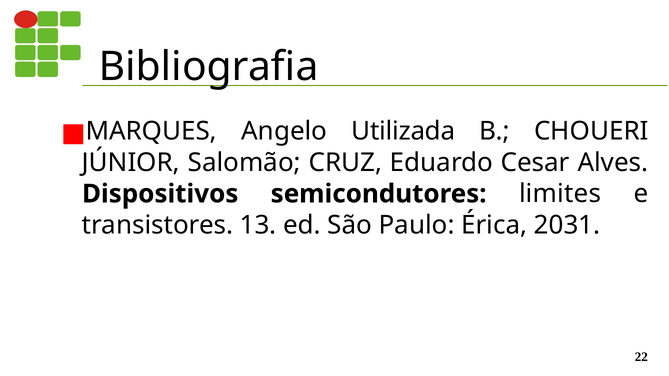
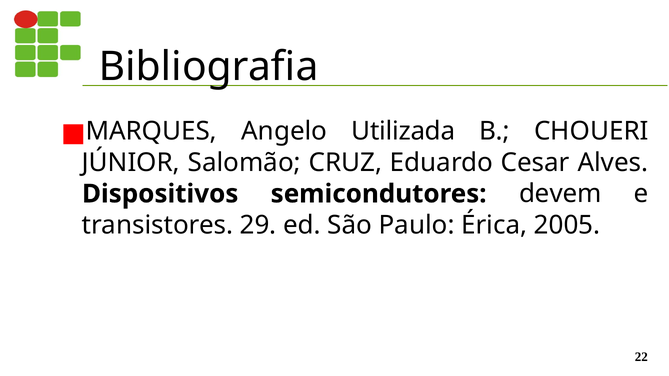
limites: limites -> devem
13: 13 -> 29
2031: 2031 -> 2005
